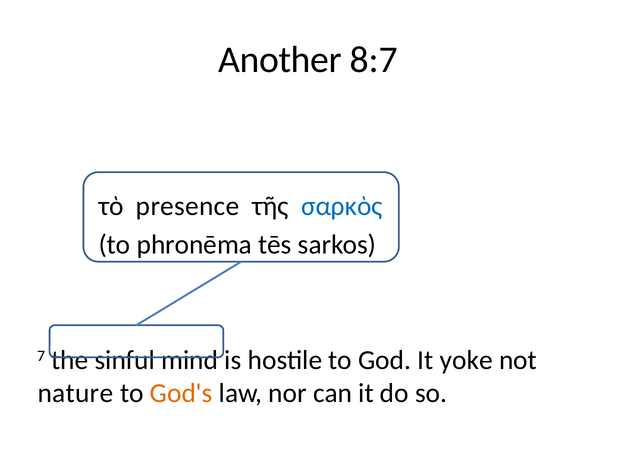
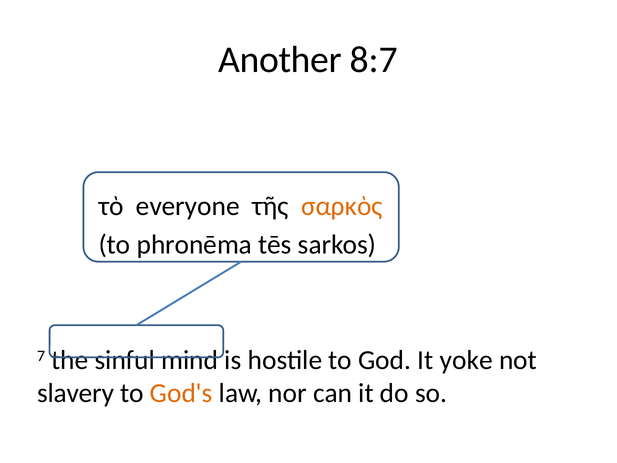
presence: presence -> everyone
σαρκὸς colour: blue -> orange
nature: nature -> slavery
